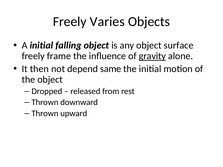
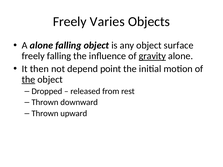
A initial: initial -> alone
freely frame: frame -> falling
same: same -> point
the at (28, 80) underline: none -> present
